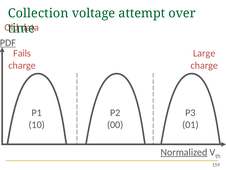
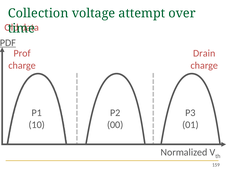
Fails: Fails -> Prof
Large: Large -> Drain
Normalized underline: present -> none
